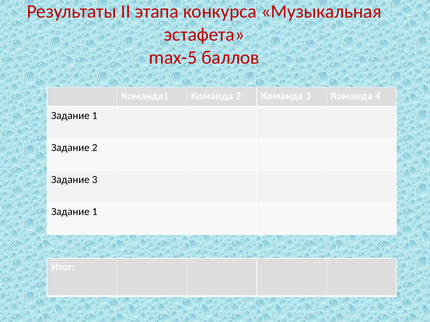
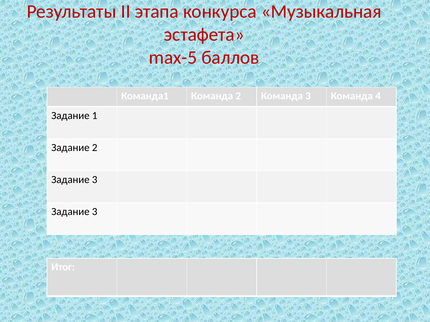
1 at (95, 212): 1 -> 3
